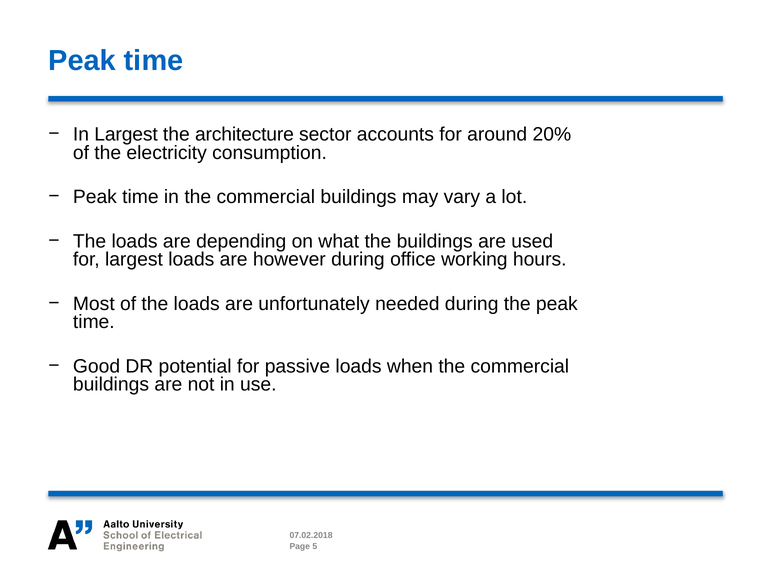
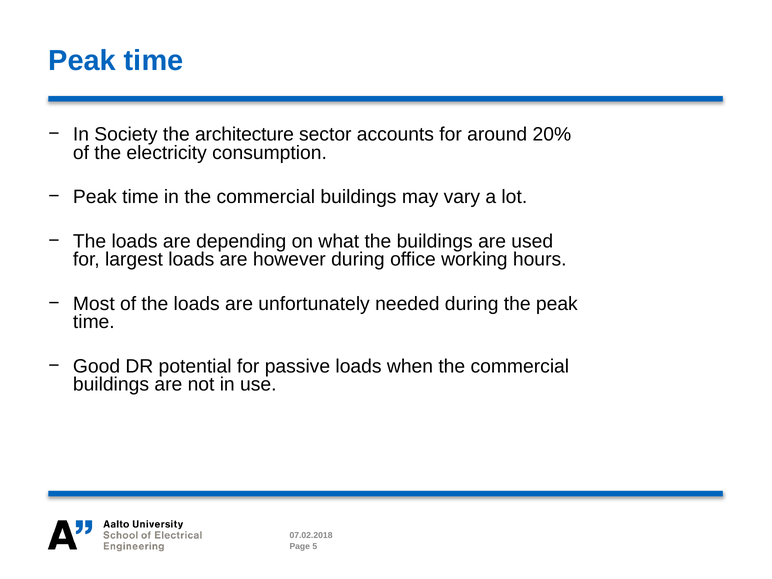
In Largest: Largest -> Society
